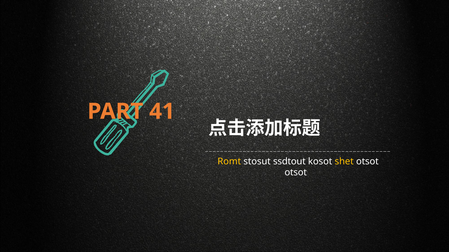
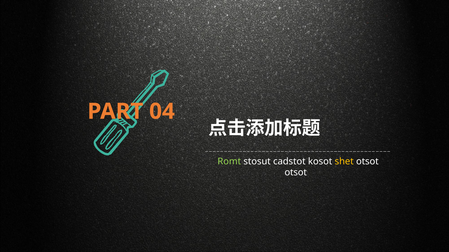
41: 41 -> 04
Romt colour: yellow -> light green
ssdtout: ssdtout -> cadstot
